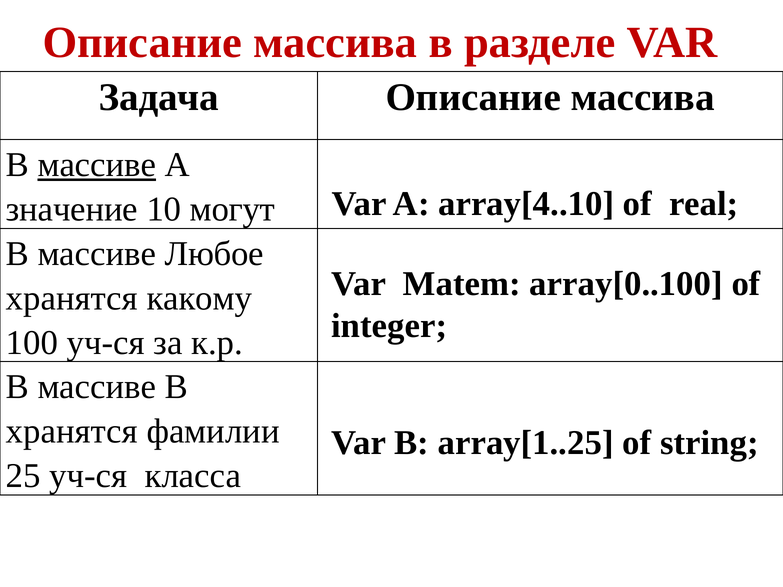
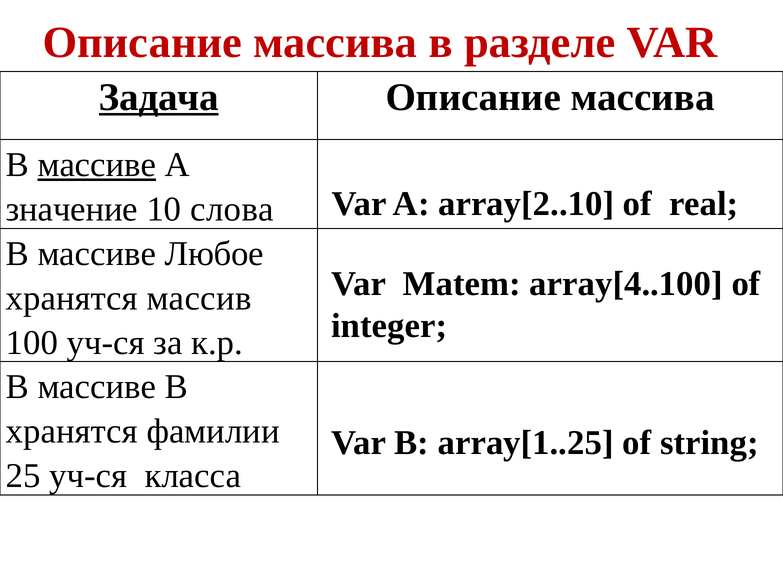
Задача underline: none -> present
array[4..10: array[4..10 -> array[2..10
могут: могут -> слова
array[0..100: array[0..100 -> array[4..100
какому: какому -> массив
